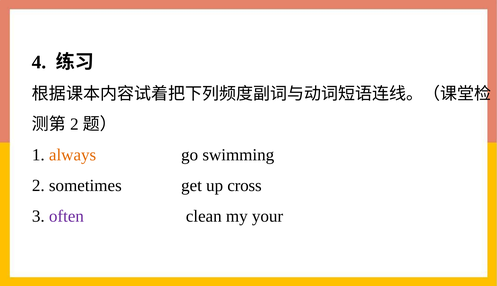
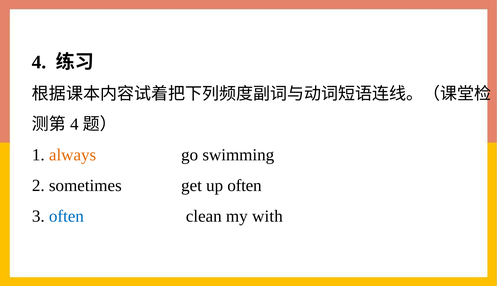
2 at (74, 124): 2 -> 4
up cross: cross -> often
often at (66, 216) colour: purple -> blue
your: your -> with
